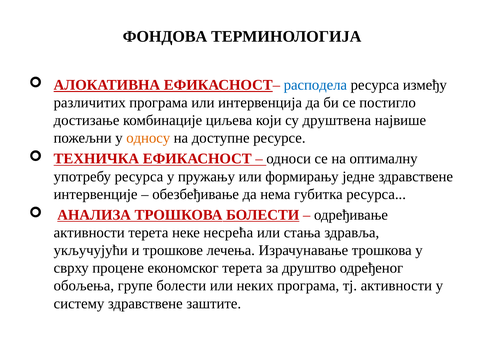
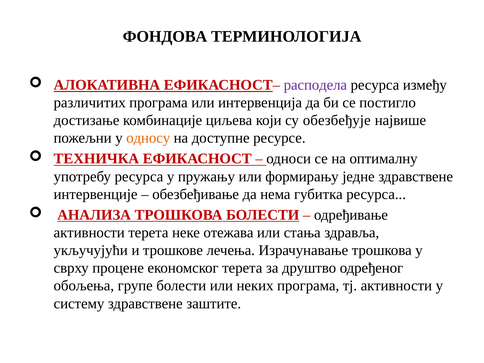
расподела colour: blue -> purple
друштвена: друштвена -> обезбеђује
несрећа: несрећа -> отежава
